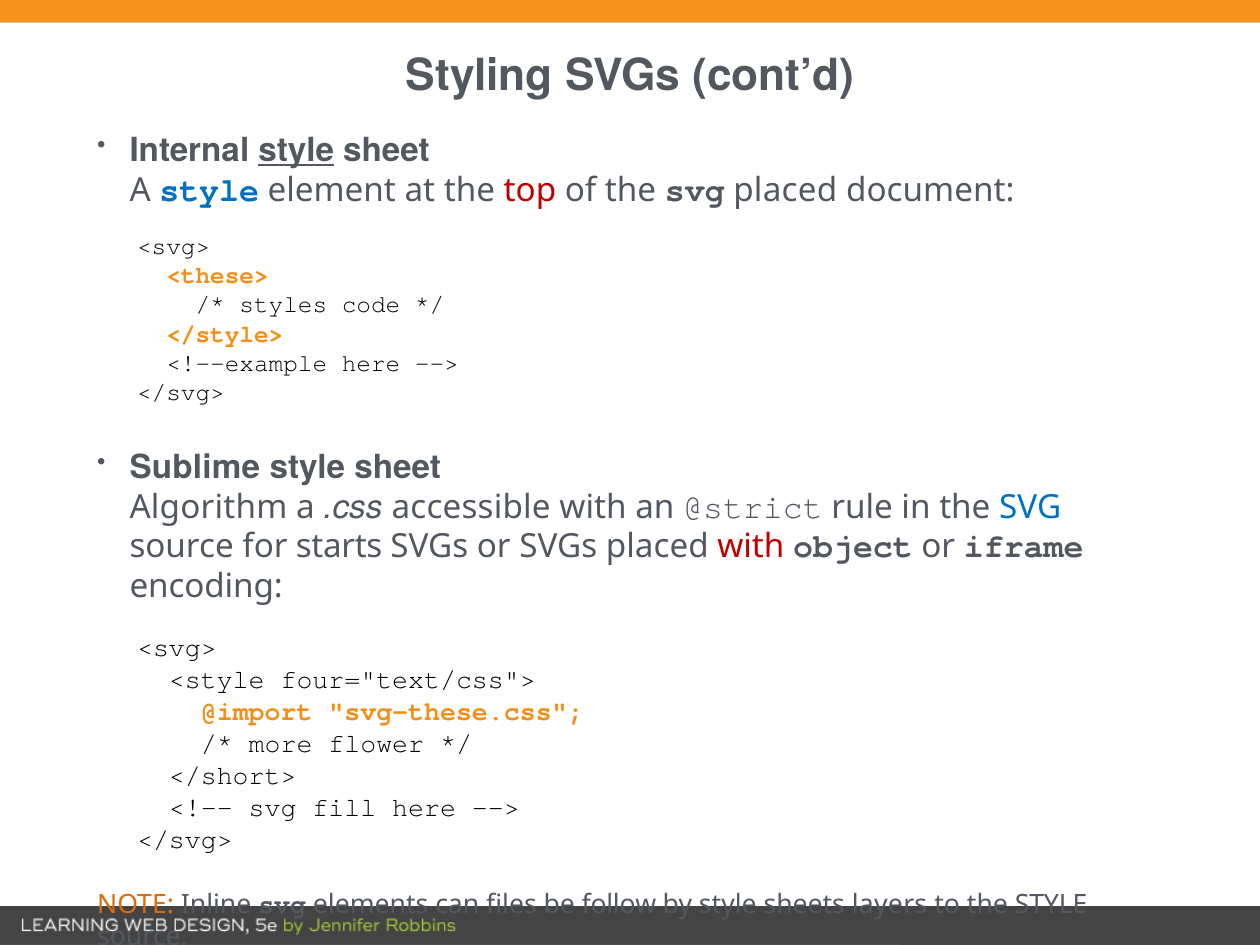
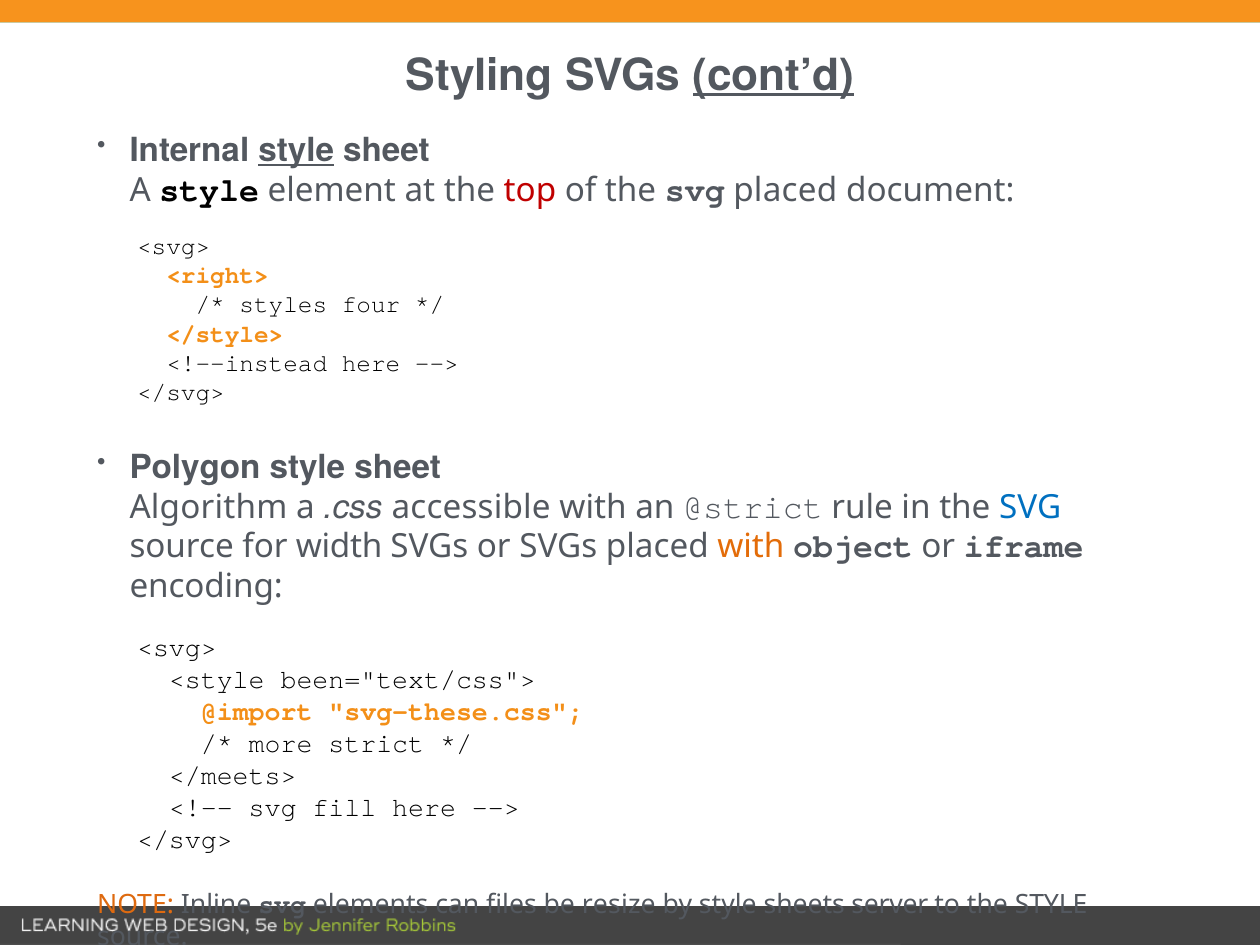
cont’d underline: none -> present
style at (209, 190) colour: blue -> black
<these>: <these> -> <right>
code: code -> four
<!--example: <!--example -> <!--instead
Sublime: Sublime -> Polygon
starts: starts -> width
with at (751, 547) colour: red -> orange
four="text/css">: four="text/css"> -> been="text/css">
flower: flower -> strict
</short>: </short> -> </meets>
follow: follow -> resize
layers: layers -> server
